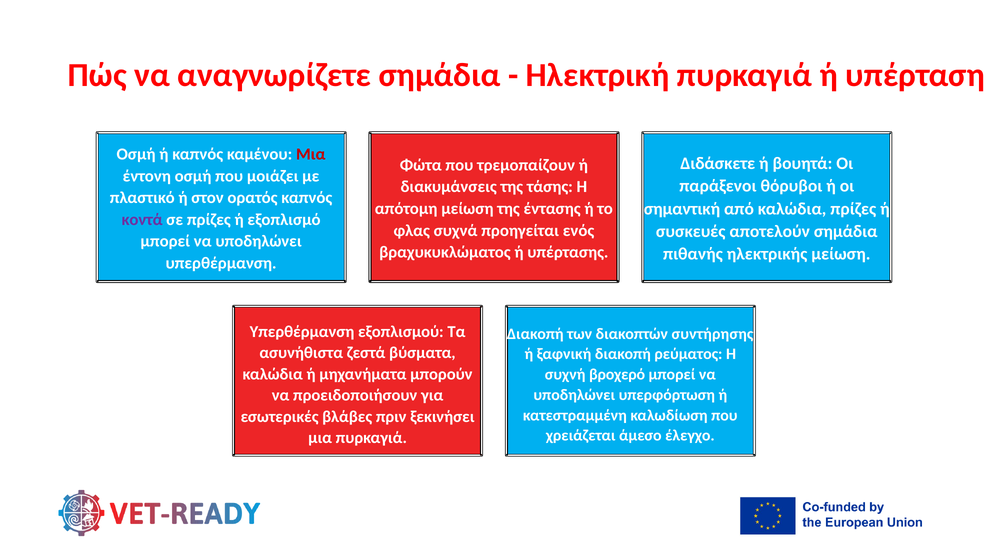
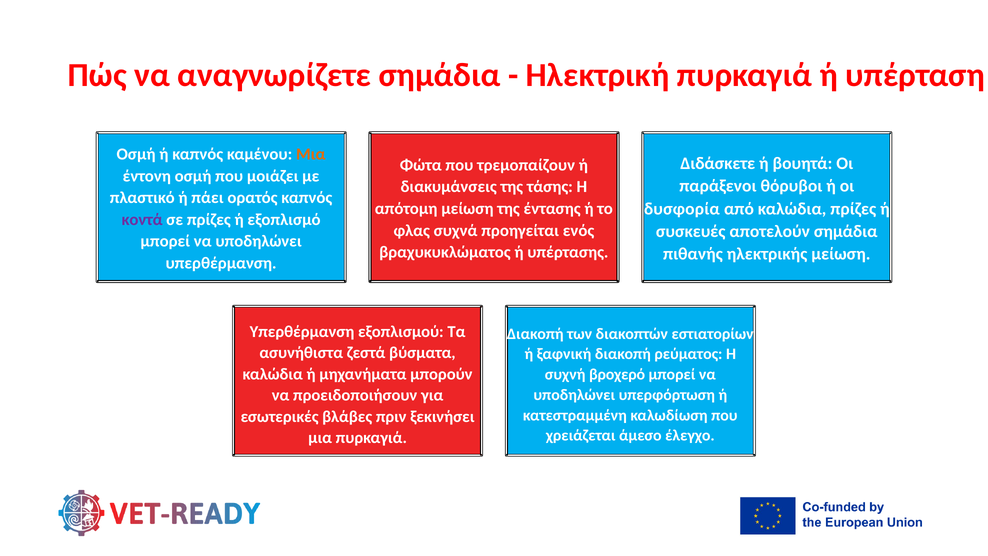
Μια at (311, 154) colour: red -> orange
στον: στον -> πάει
σημαντική: σημαντική -> δυσφορία
συντήρησης: συντήρησης -> εστιατορίων
